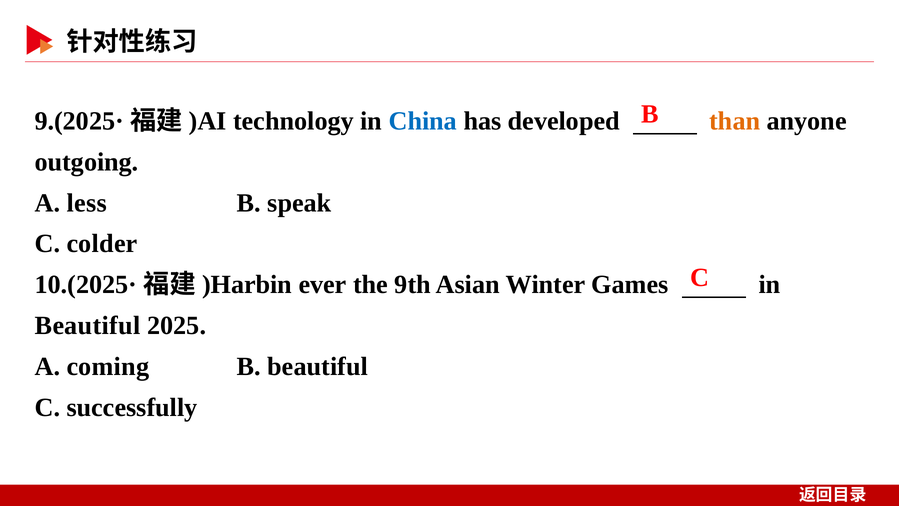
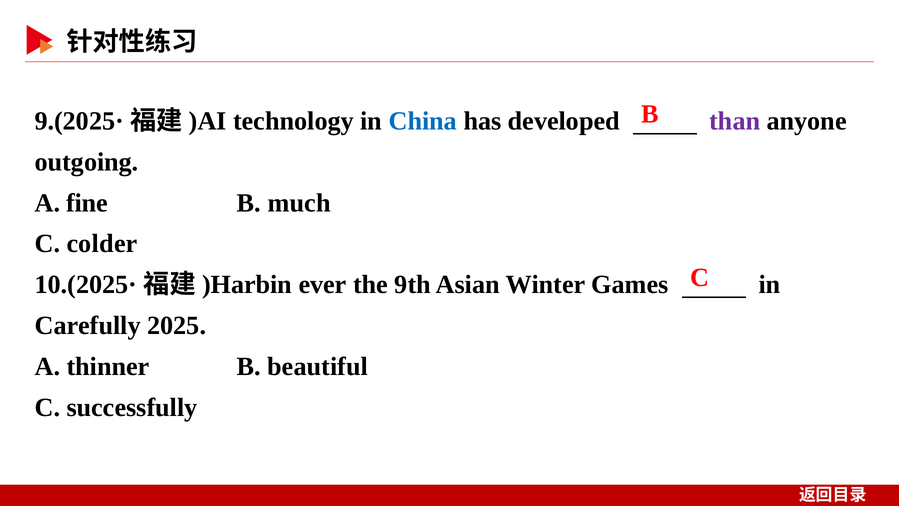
than colour: orange -> purple
less: less -> fine
speak: speak -> much
Beautiful at (88, 325): Beautiful -> Carefully
coming: coming -> thinner
